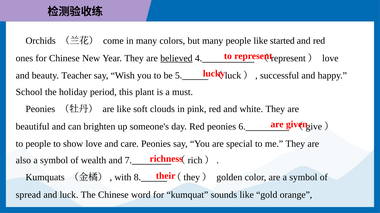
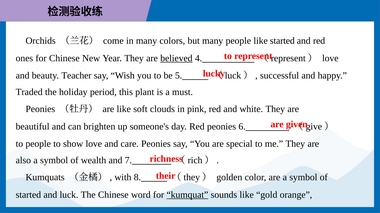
School: School -> Traded
spread at (28, 195): spread -> started
kumquat underline: none -> present
